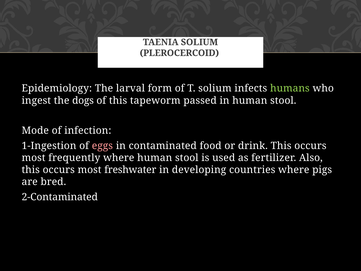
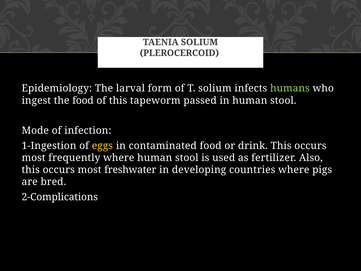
the dogs: dogs -> food
eggs colour: pink -> yellow
2-Contaminated: 2-Contaminated -> 2-Complications
